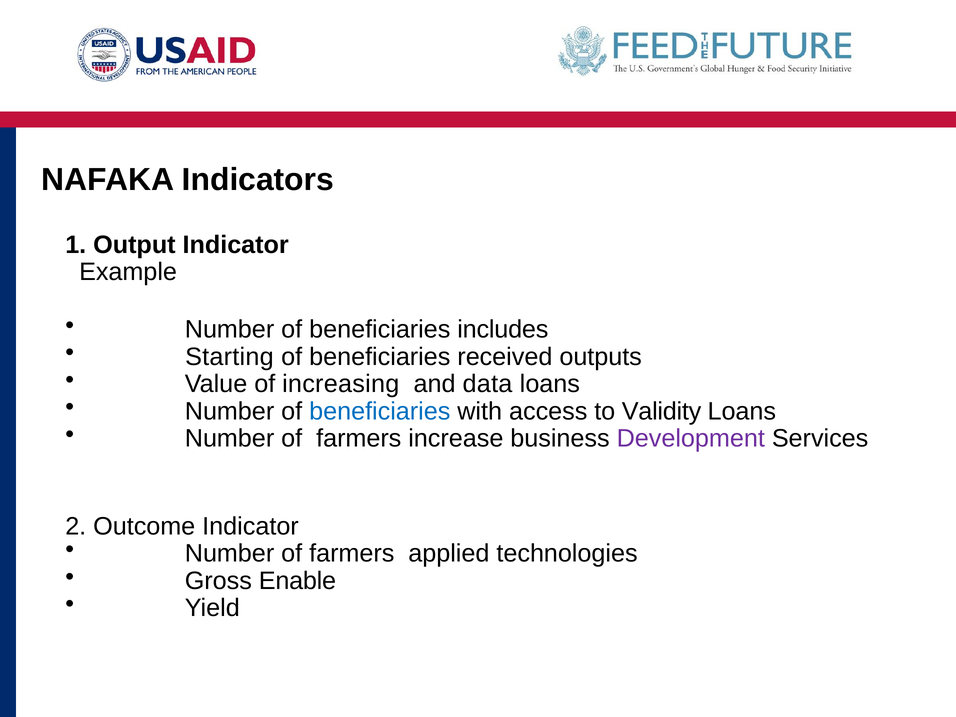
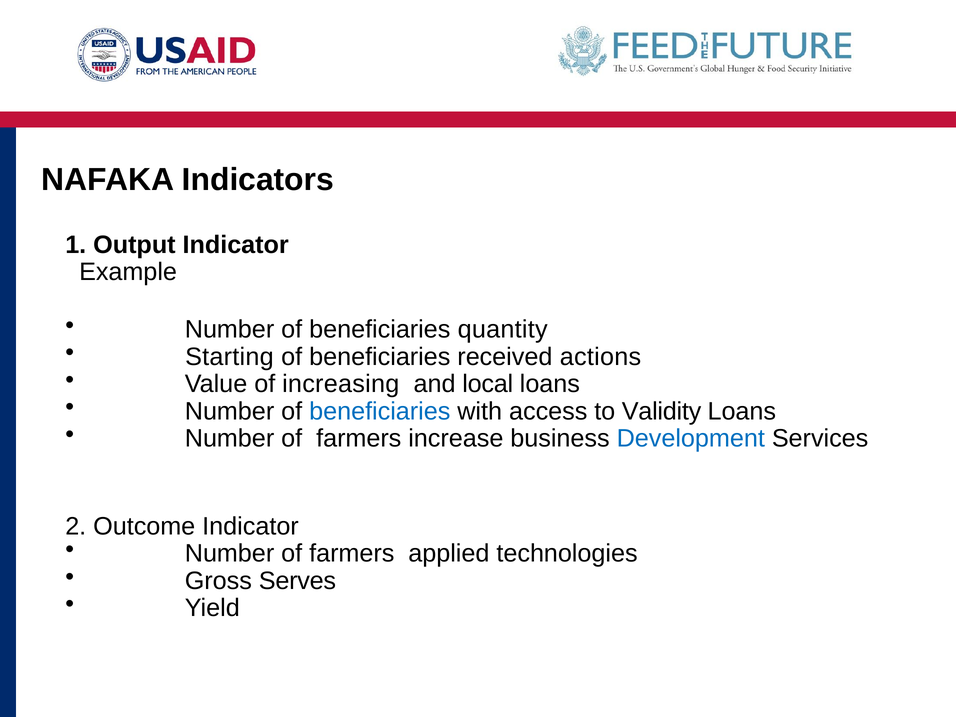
includes: includes -> quantity
outputs: outputs -> actions
data: data -> local
Development colour: purple -> blue
Enable: Enable -> Serves
